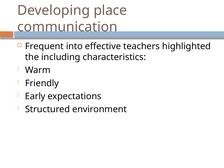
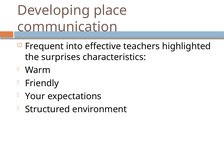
including: including -> surprises
Early: Early -> Your
